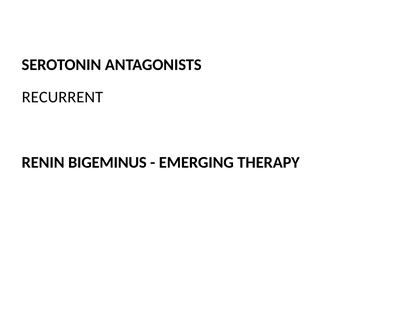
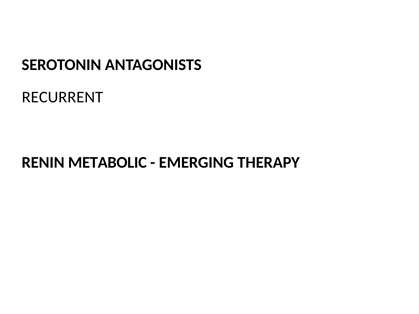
BIGEMINUS: BIGEMINUS -> METABOLIC
